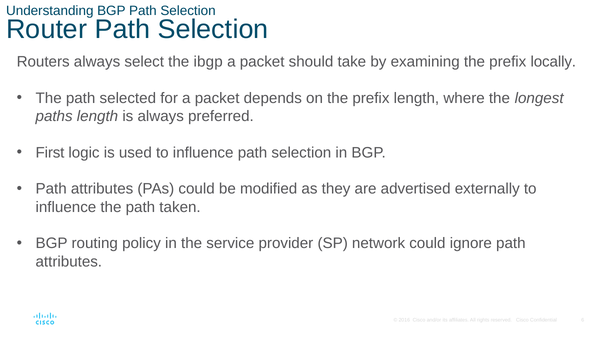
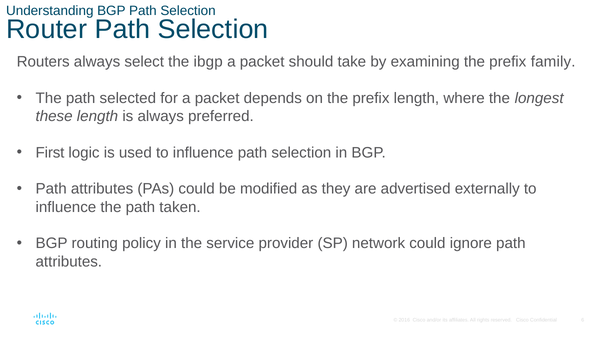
locally: locally -> family
paths: paths -> these
